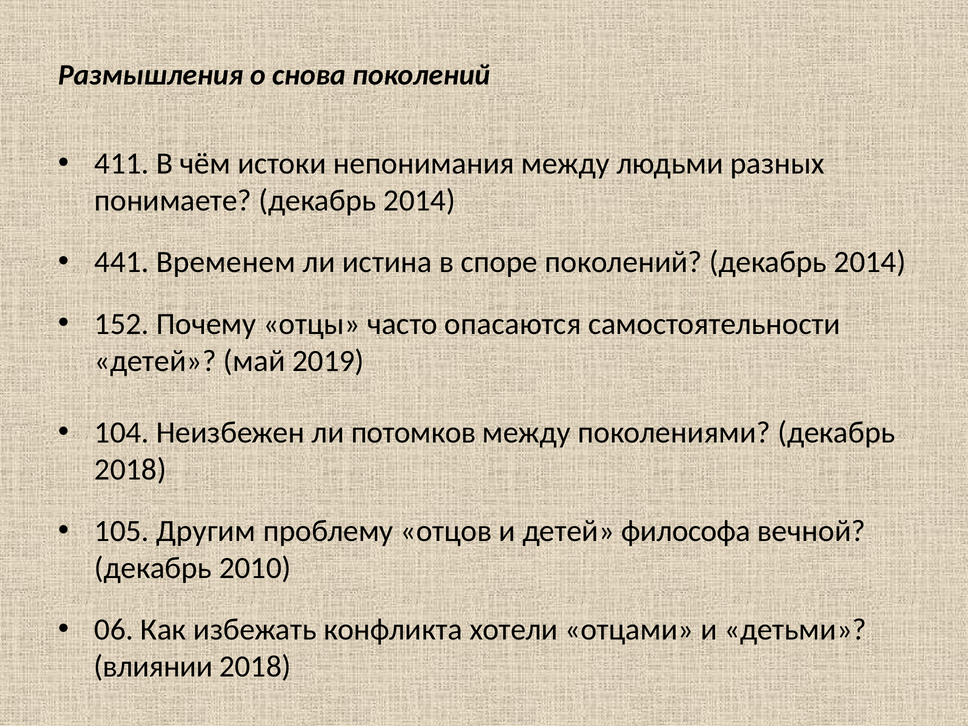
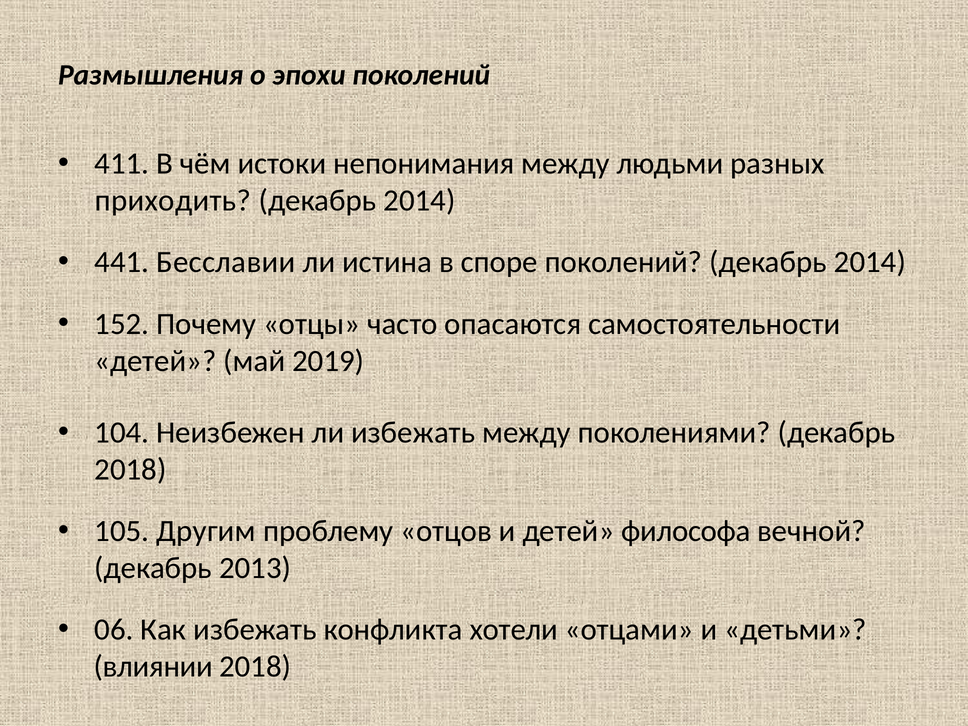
снова: снова -> эпохи
понимаете: понимаете -> приходить
Временем: Временем -> Бесславии
ли потомков: потомков -> избежать
2010: 2010 -> 2013
